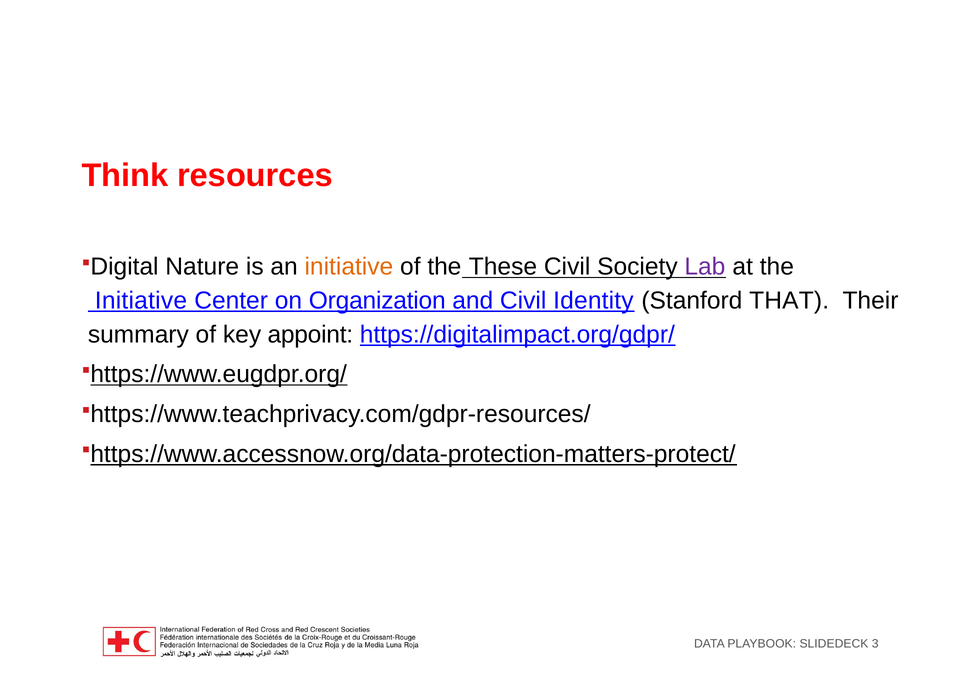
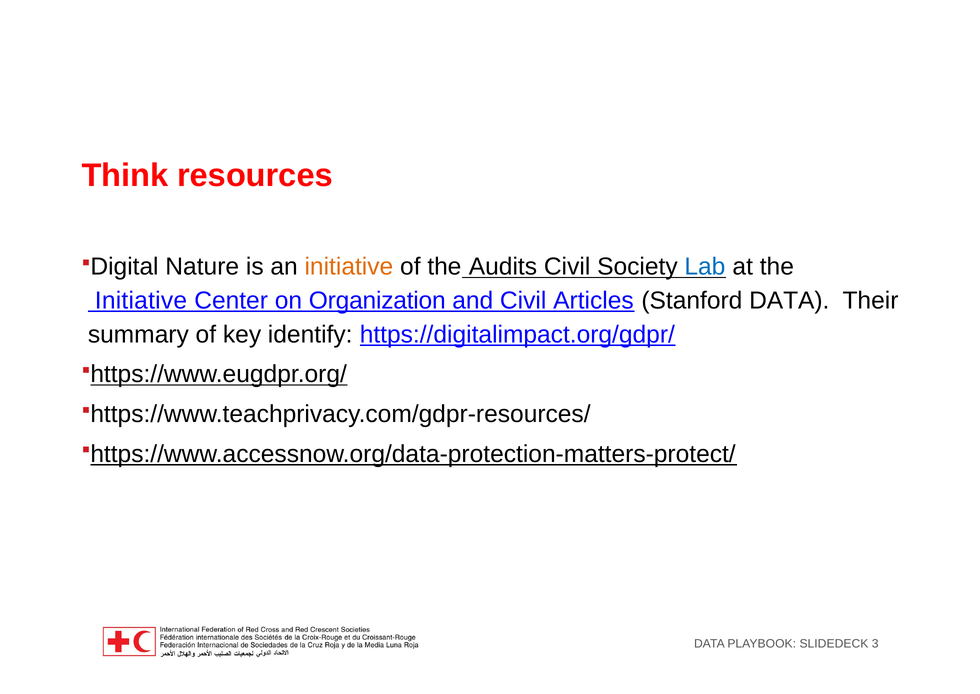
These: These -> Audits
Lab colour: purple -> blue
Identity: Identity -> Articles
Stanford THAT: THAT -> DATA
appoint: appoint -> identify
